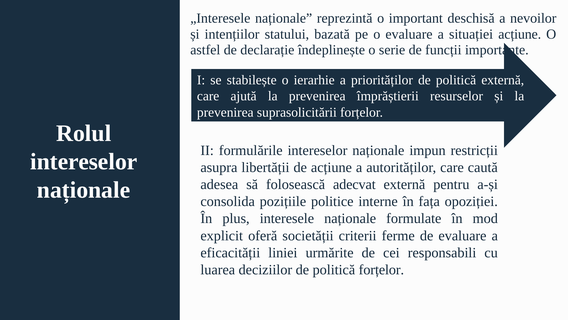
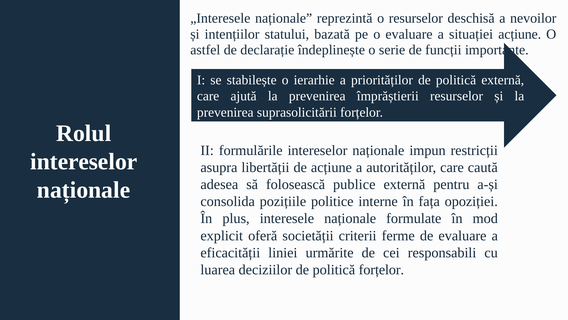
o important: important -> resurselor
adecvat: adecvat -> publice
